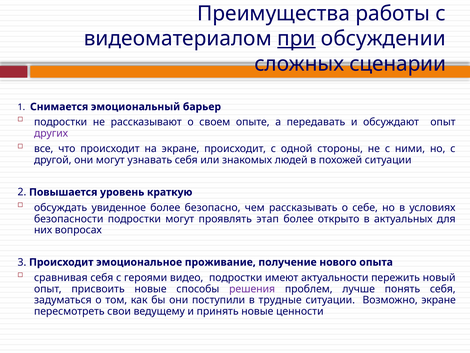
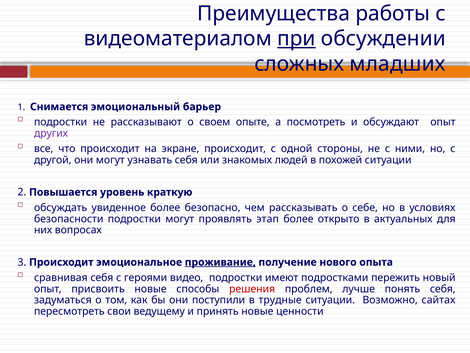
сценарии: сценарии -> младших
передавать: передавать -> посмотреть
проживание underline: none -> present
актуальности: актуальности -> подростками
решения colour: purple -> red
Возможно экране: экране -> сайтах
